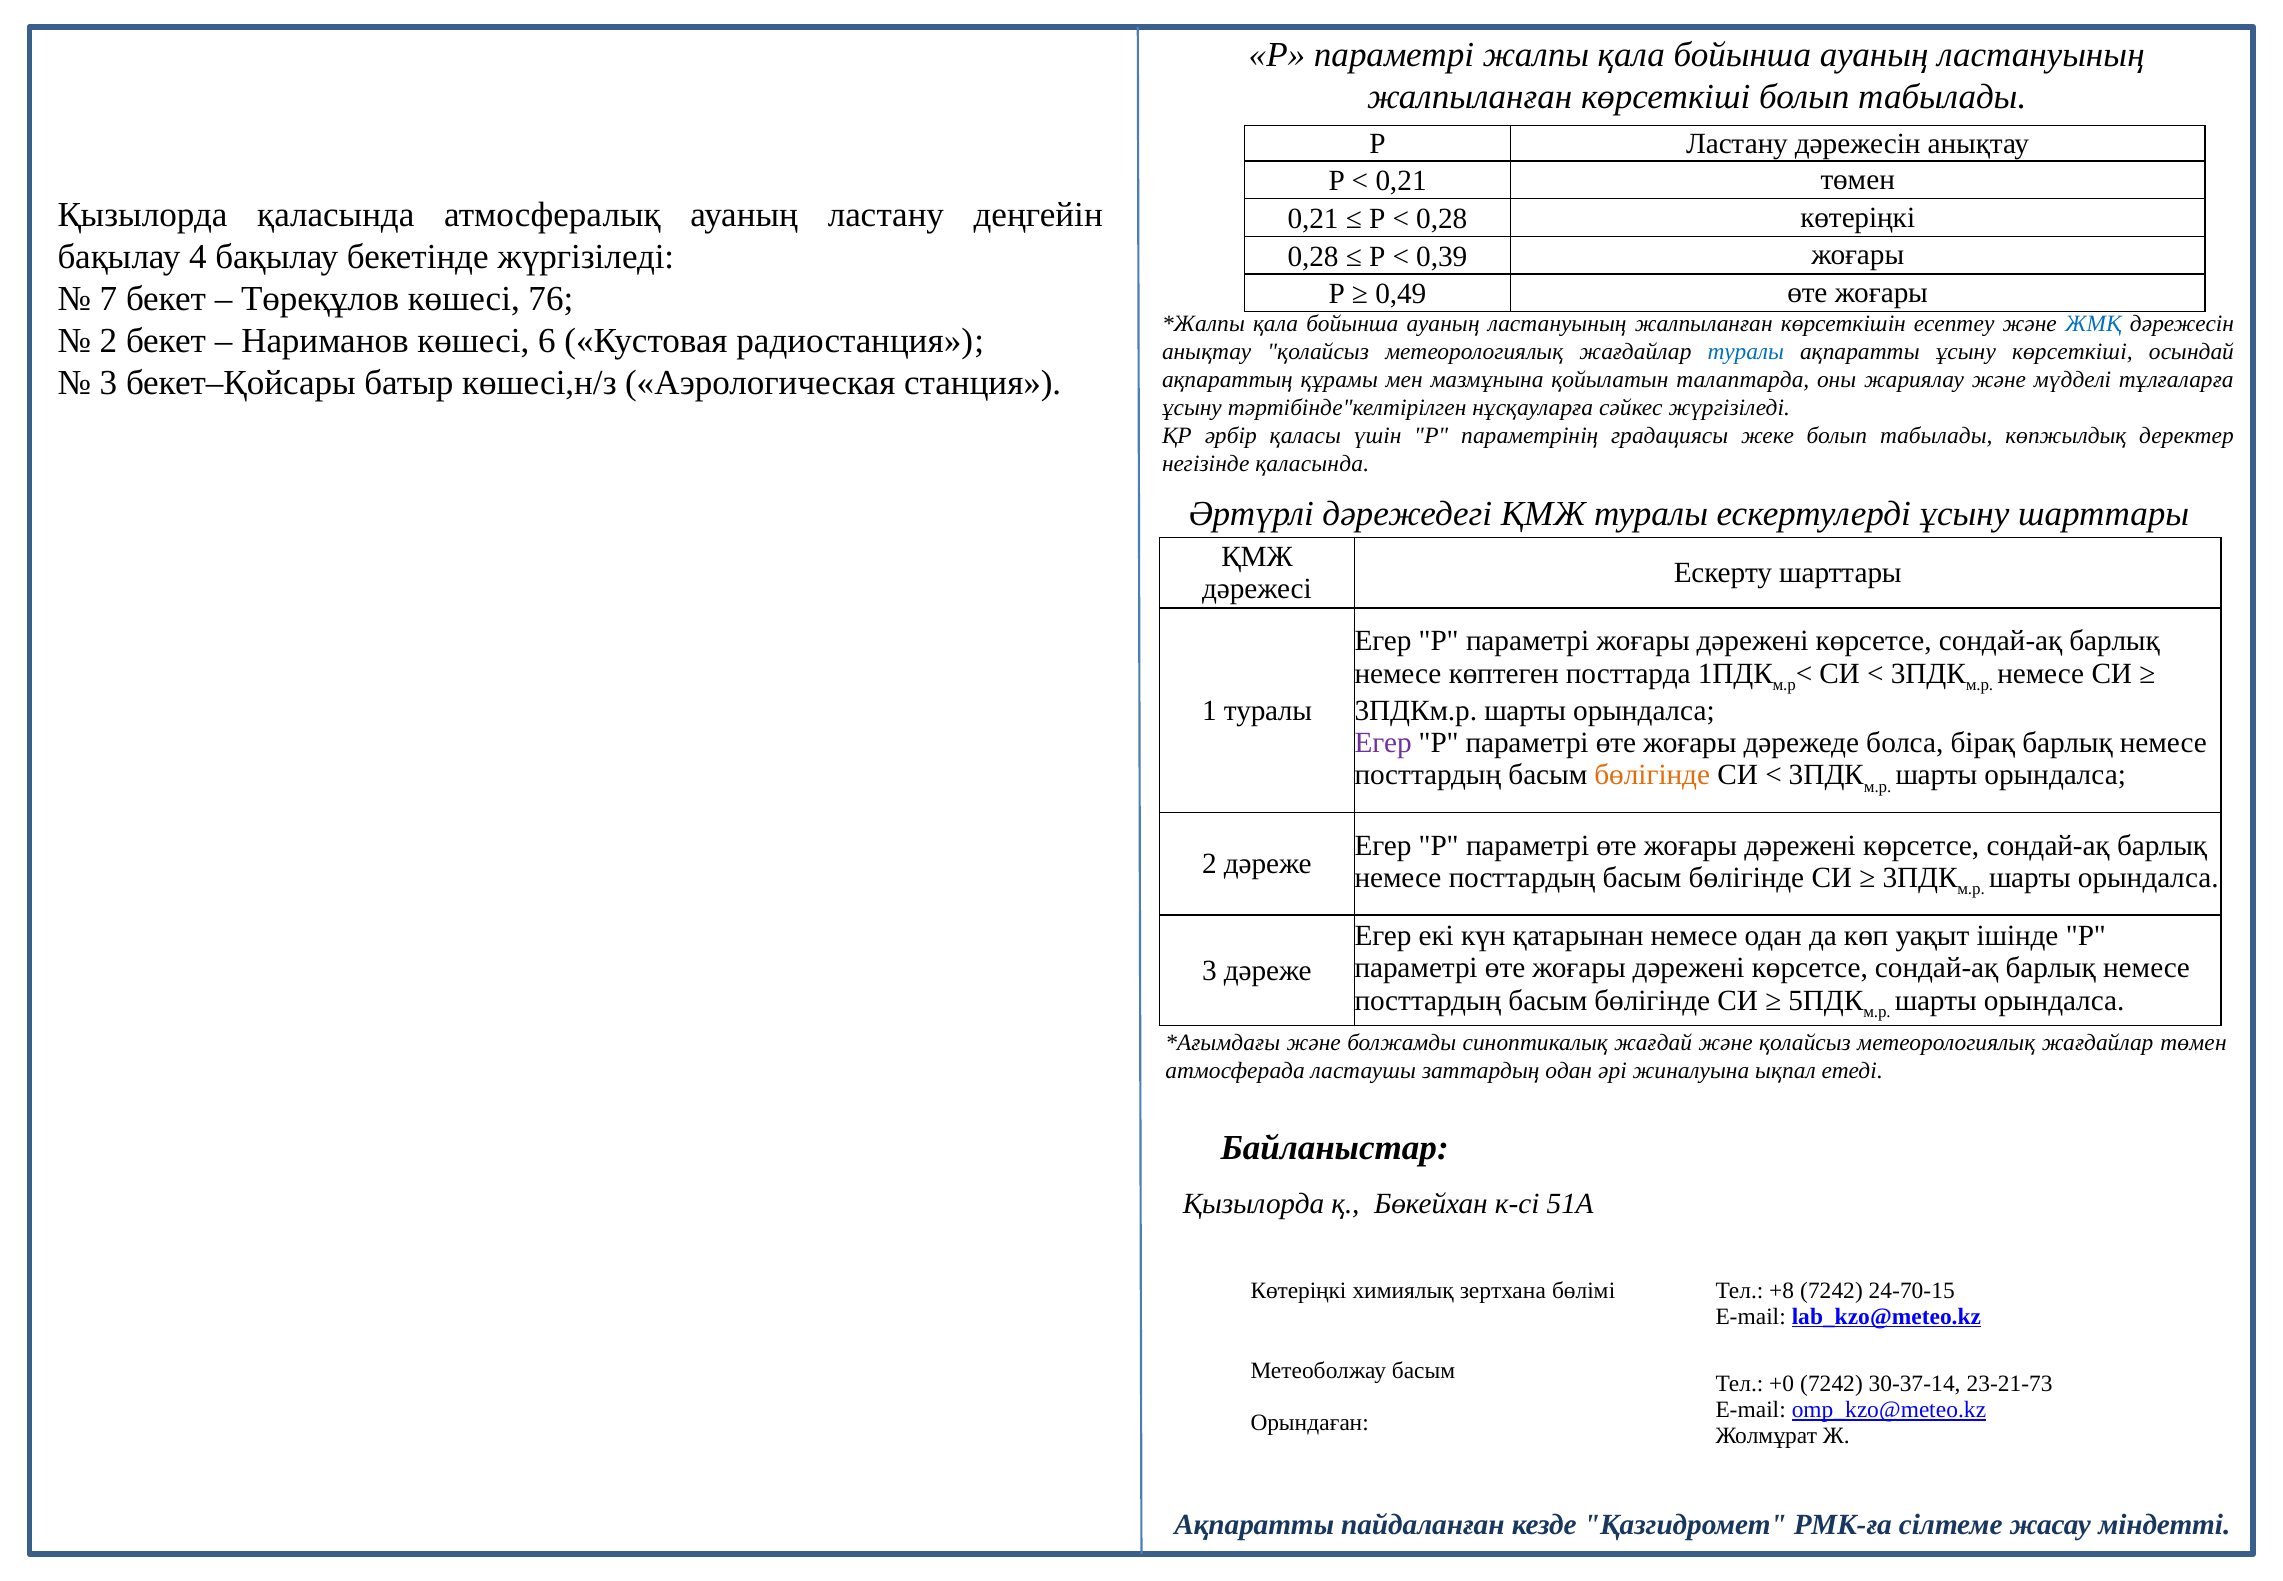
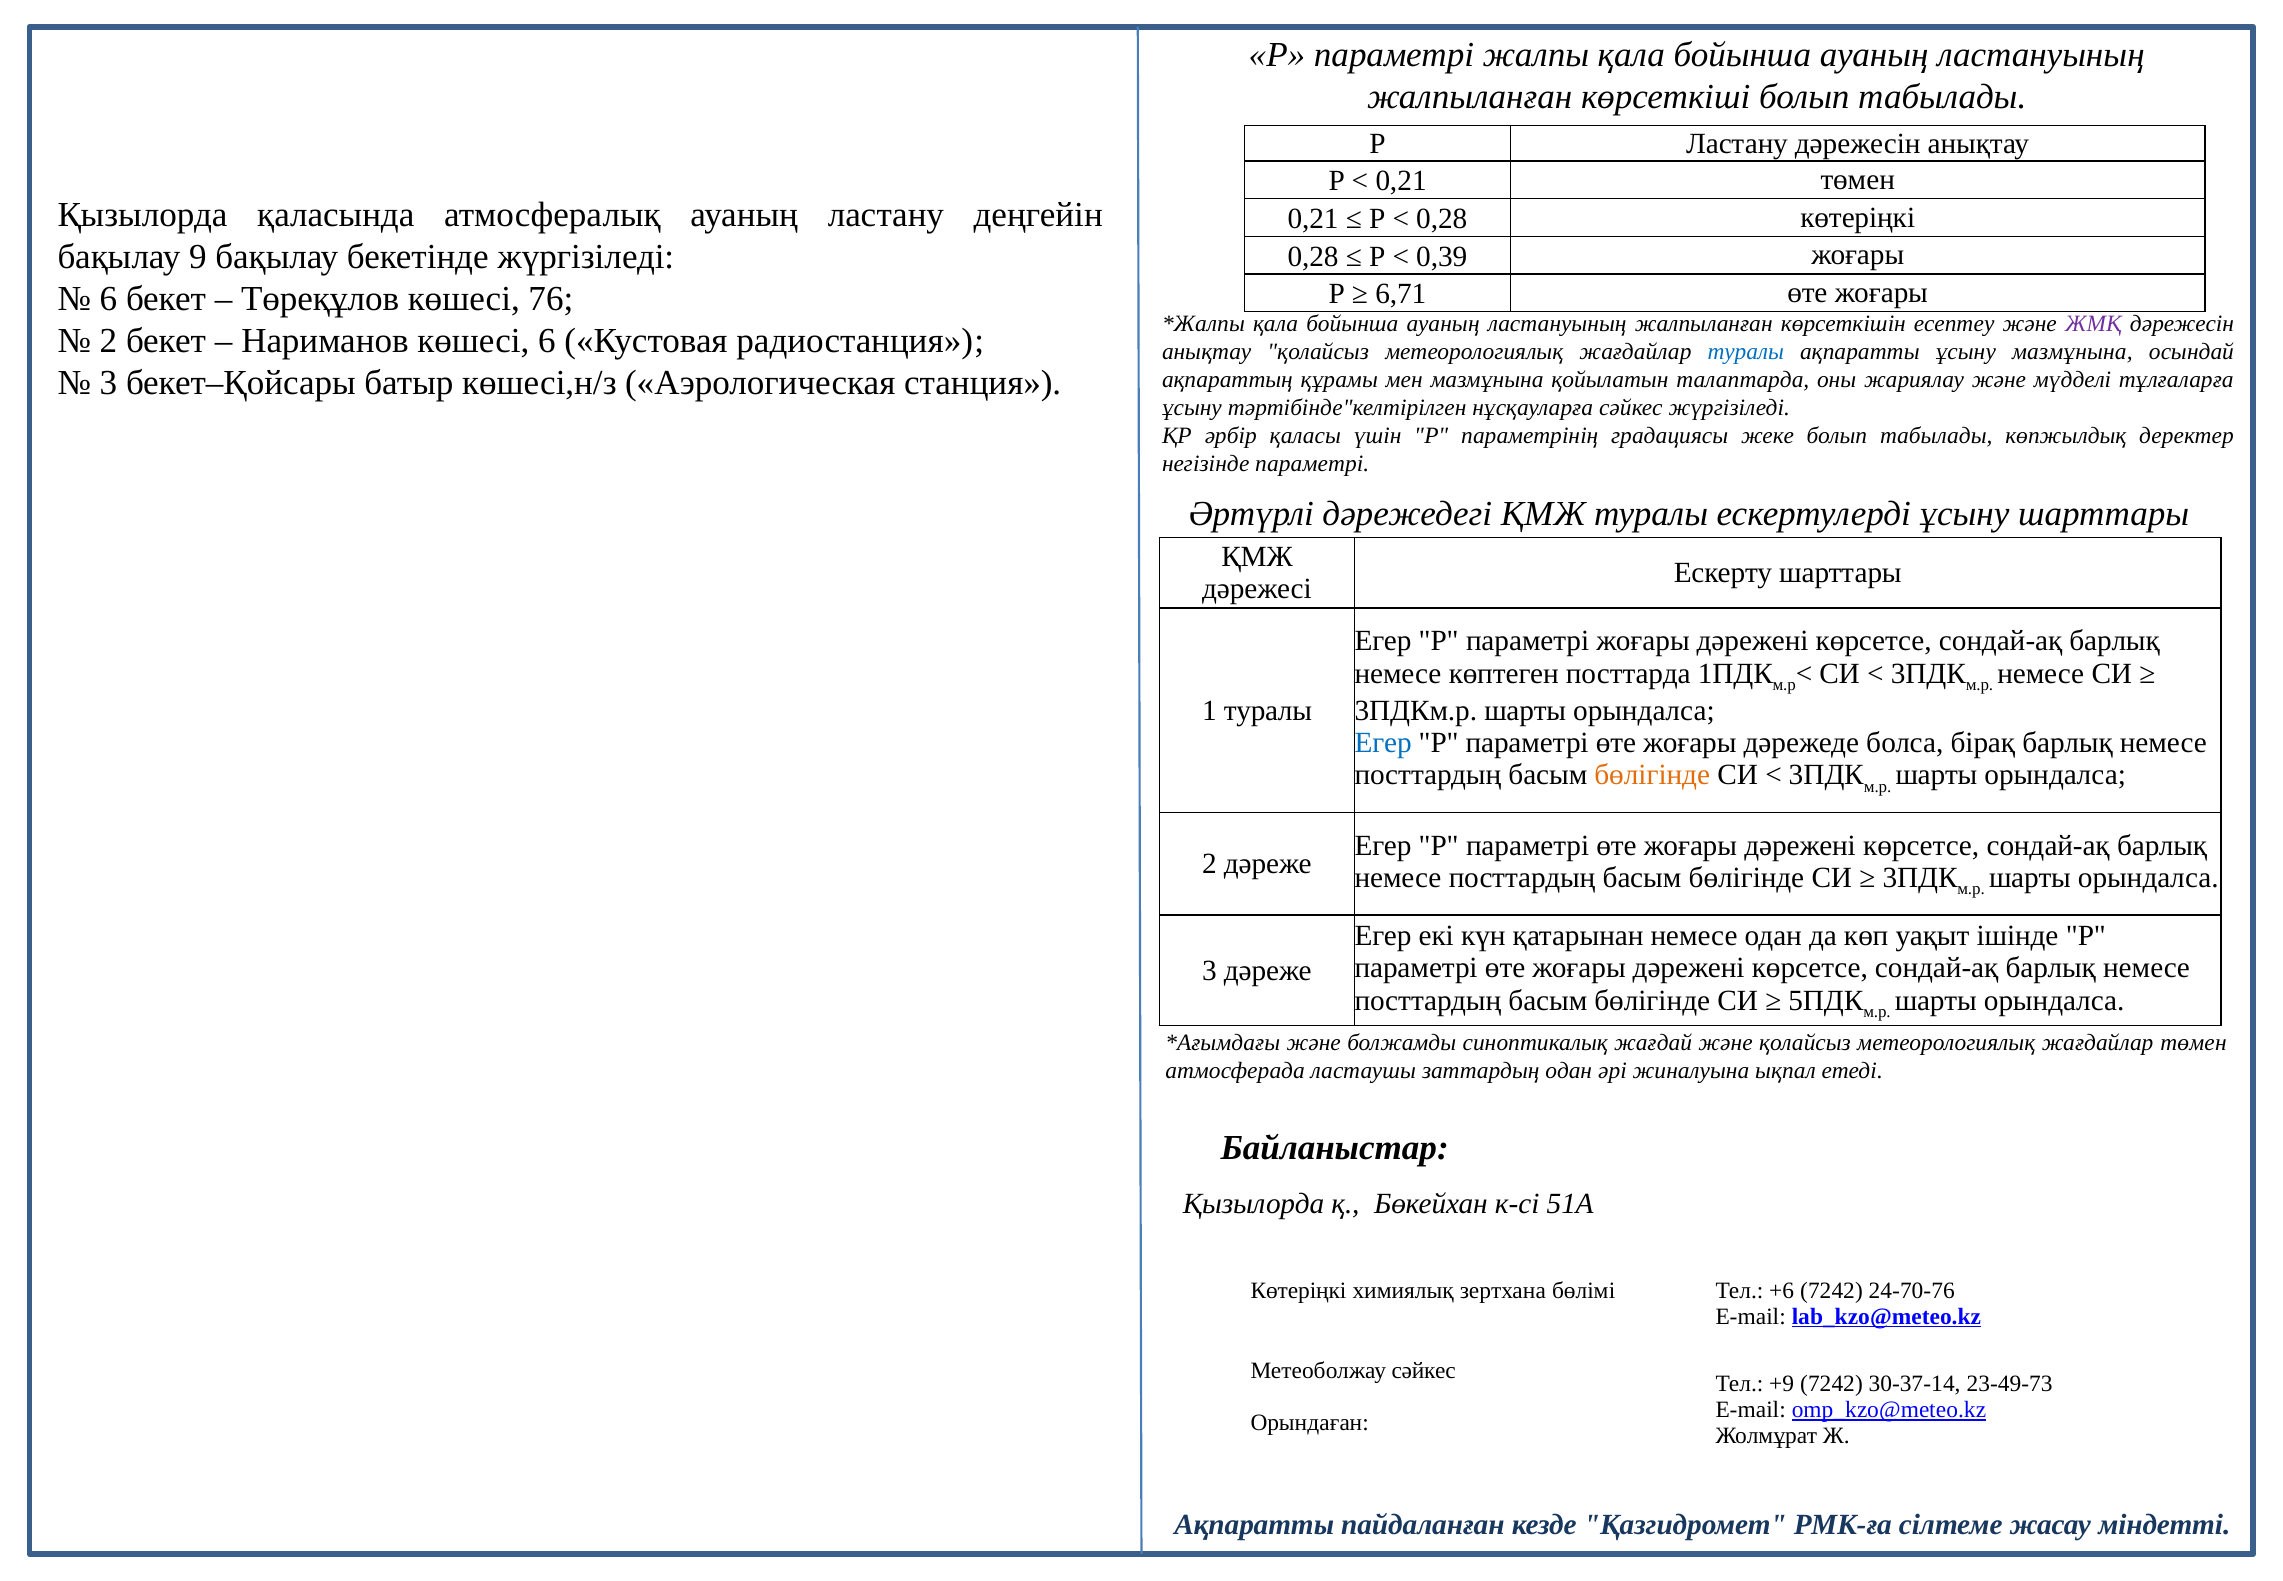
4: 4 -> 9
0,49: 0,49 -> 6,71
7 at (108, 299): 7 -> 6
ЖМҚ colour: blue -> purple
ұсыну көрсеткіші: көрсеткіші -> мазмұнына
негізінде қаласында: қаласында -> параметрі
Егер at (1383, 743) colour: purple -> blue
+8: +8 -> +6
24-70-15: 24-70-15 -> 24-70-76
Метеоболжау басым: басым -> сәйкес
+0: +0 -> +9
23-21-73: 23-21-73 -> 23-49-73
